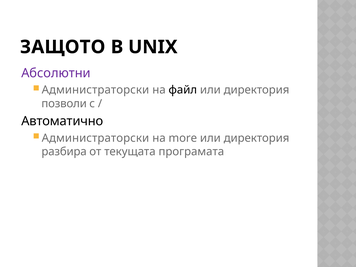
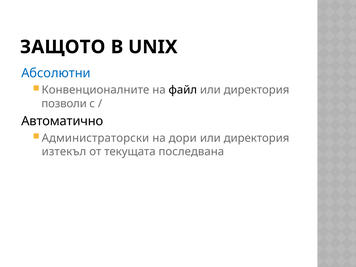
Абсолютни colour: purple -> blue
Администраторски at (95, 90): Администраторски -> Конвенционалните
more: more -> дори
разбира: разбира -> изтекъл
програмата: програмата -> последвана
